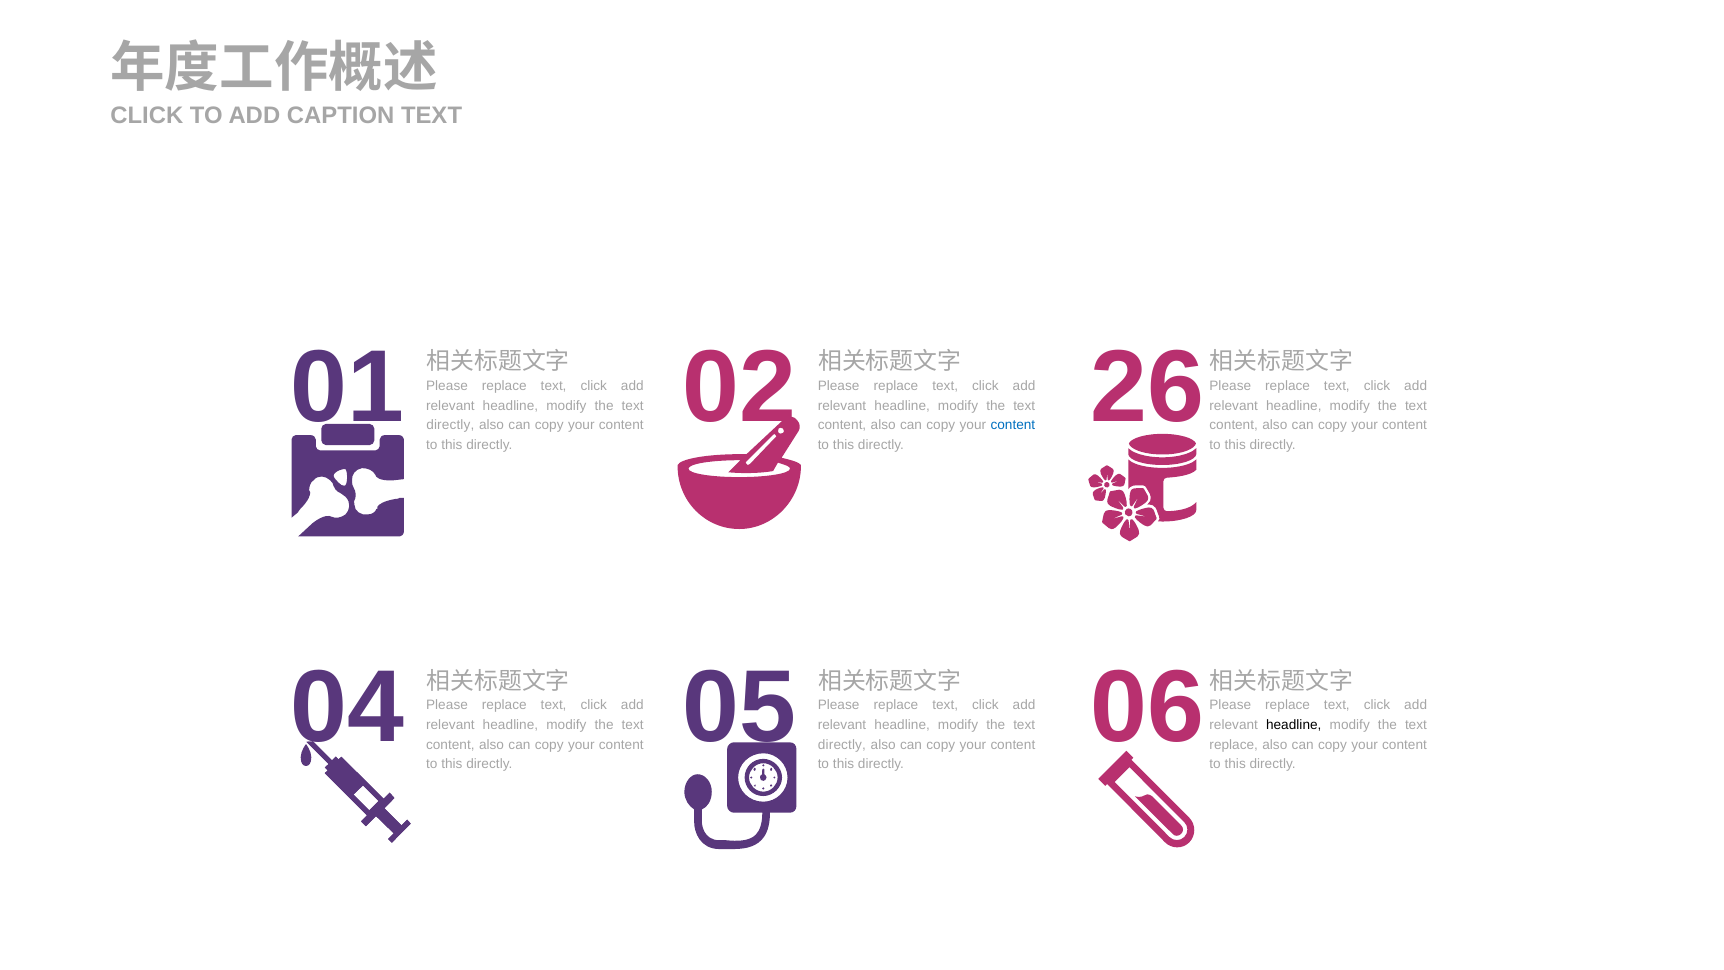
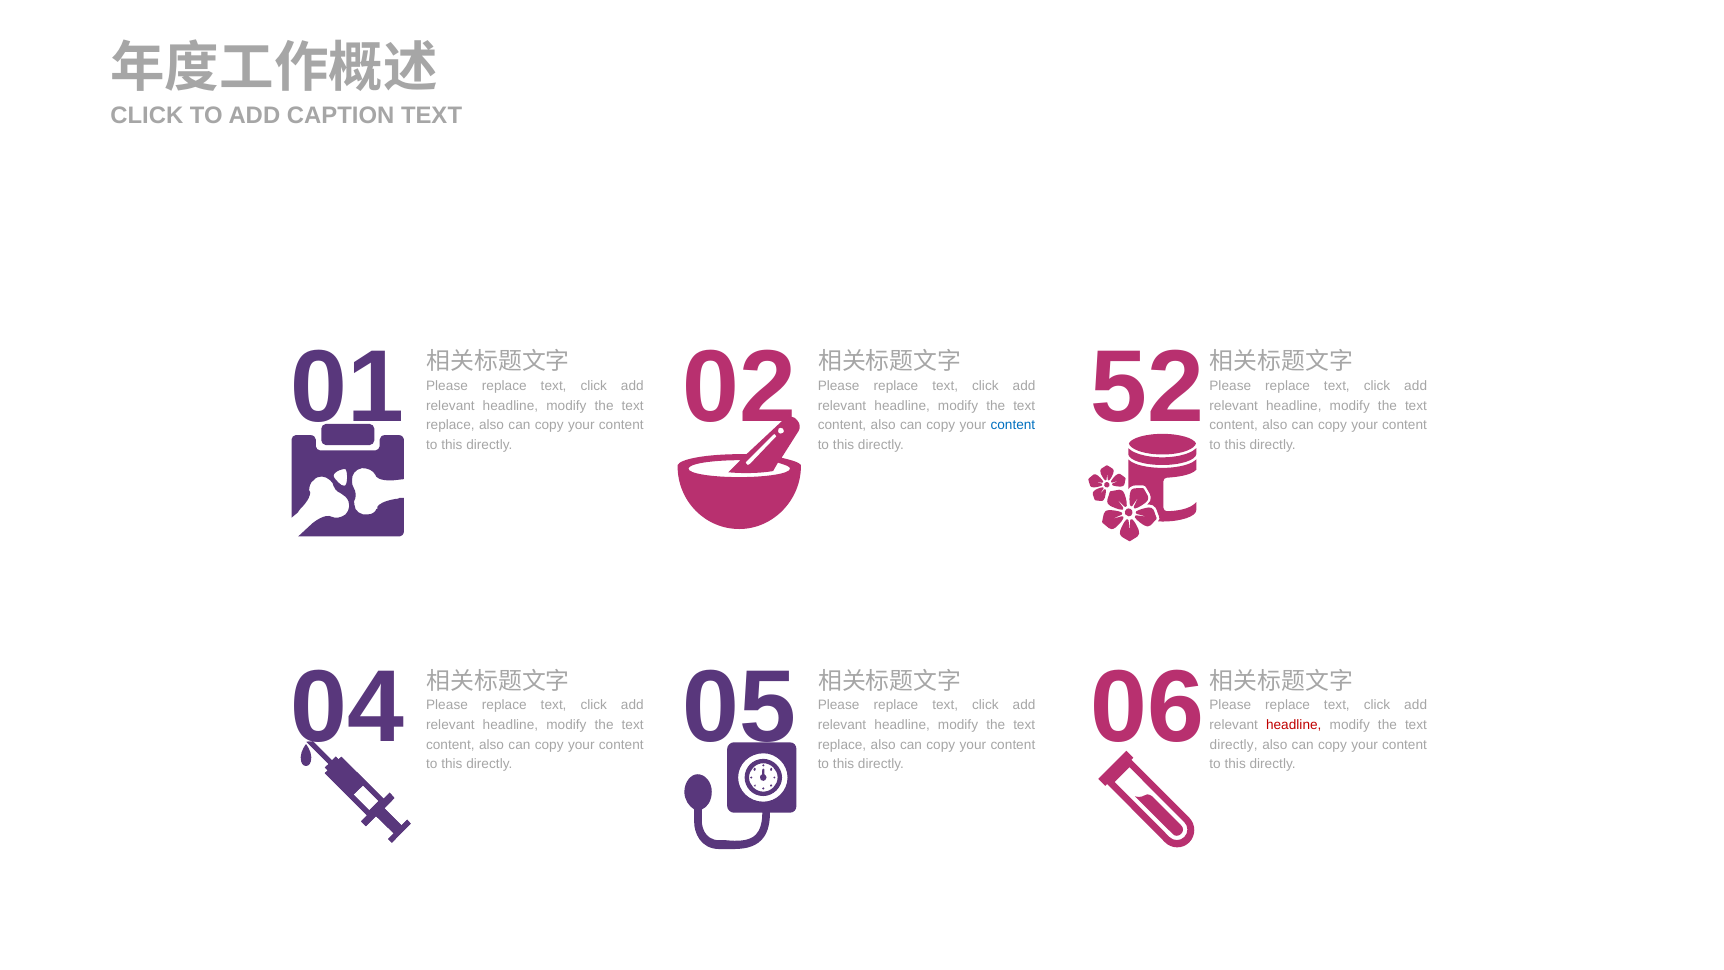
26: 26 -> 52
directly at (450, 425): directly -> replace
headline at (1294, 725) colour: black -> red
directly at (842, 744): directly -> replace
replace at (1234, 744): replace -> directly
